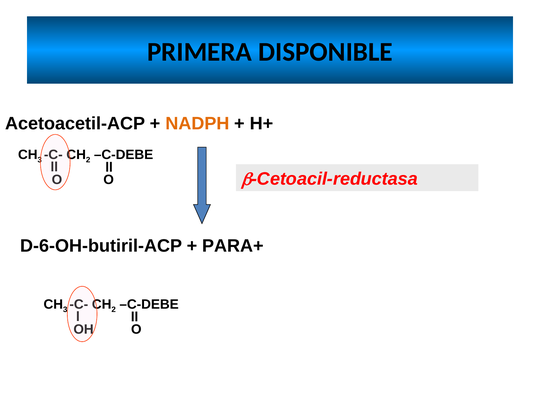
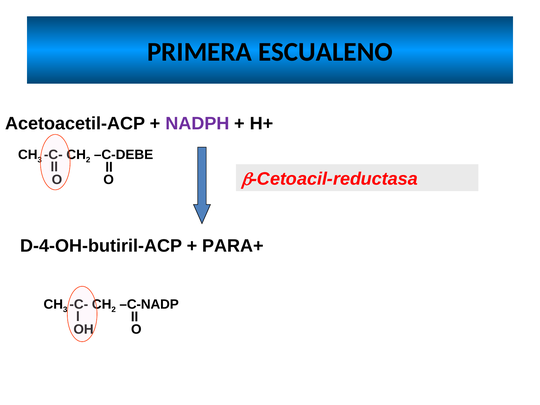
DISPONIBLE: DISPONIBLE -> ESCUALENO
NADPH colour: orange -> purple
D-6-OH-butiril-ACP: D-6-OH-butiril-ACP -> D-4-OH-butiril-ACP
C-DEBE at (149, 304): C-DEBE -> C-NADP
